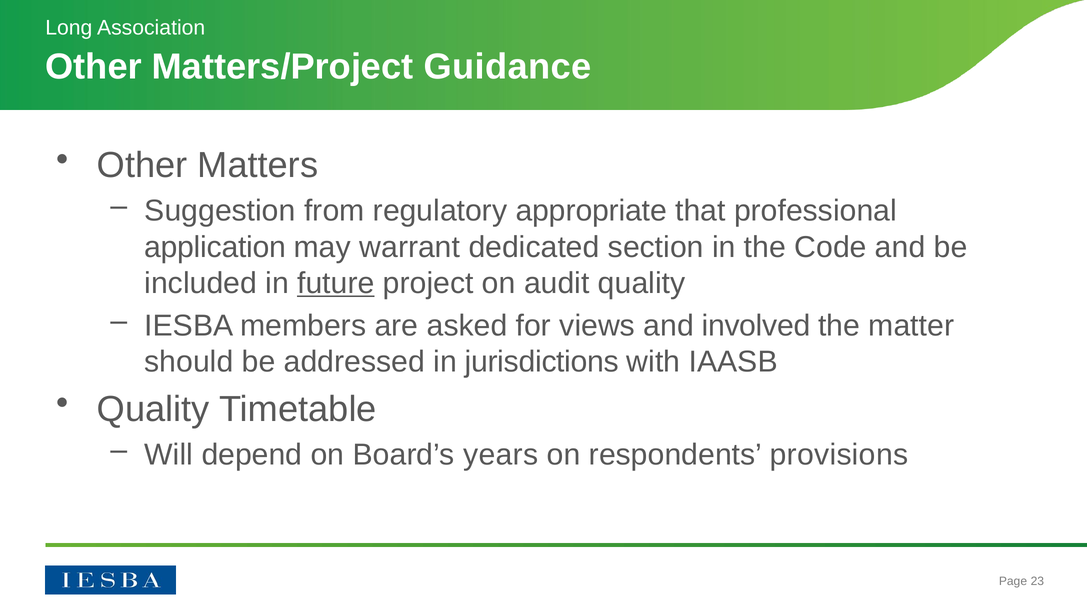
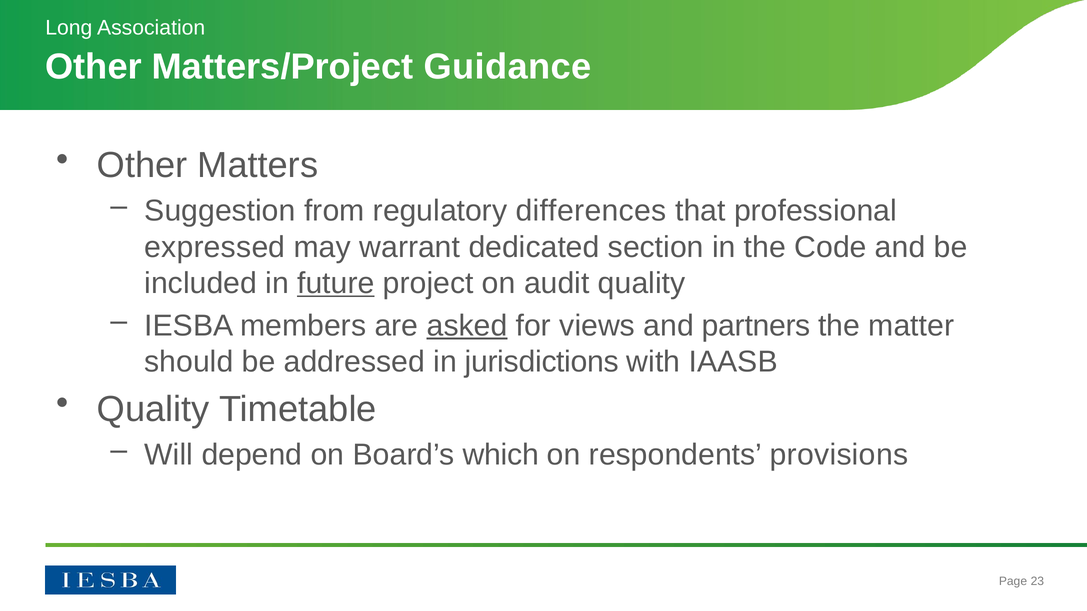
appropriate: appropriate -> differences
application: application -> expressed
asked underline: none -> present
involved: involved -> partners
years: years -> which
